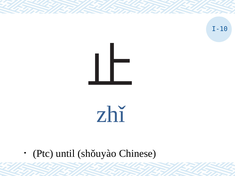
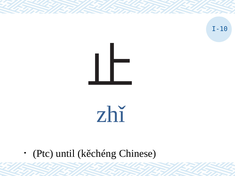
shǒuyào: shǒuyào -> kěchéng
